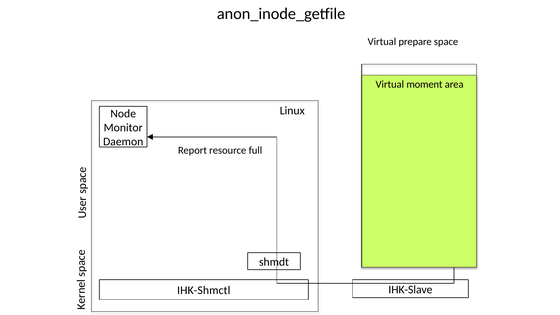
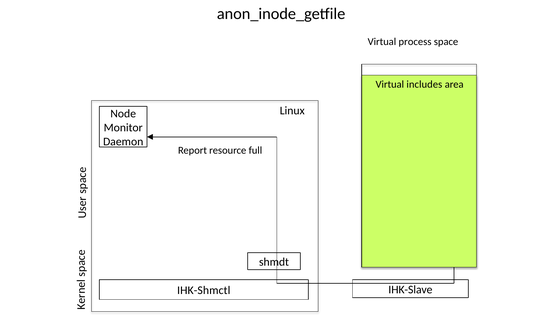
Virtual prepare: prepare -> process
moment: moment -> includes
